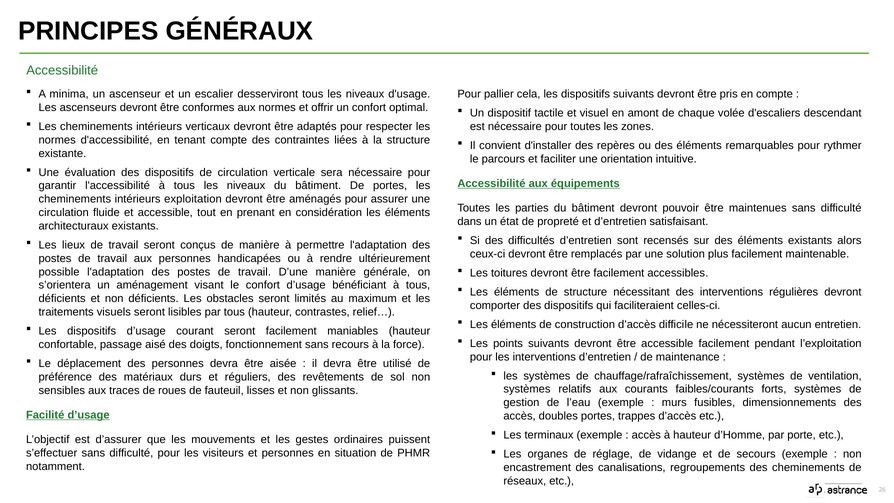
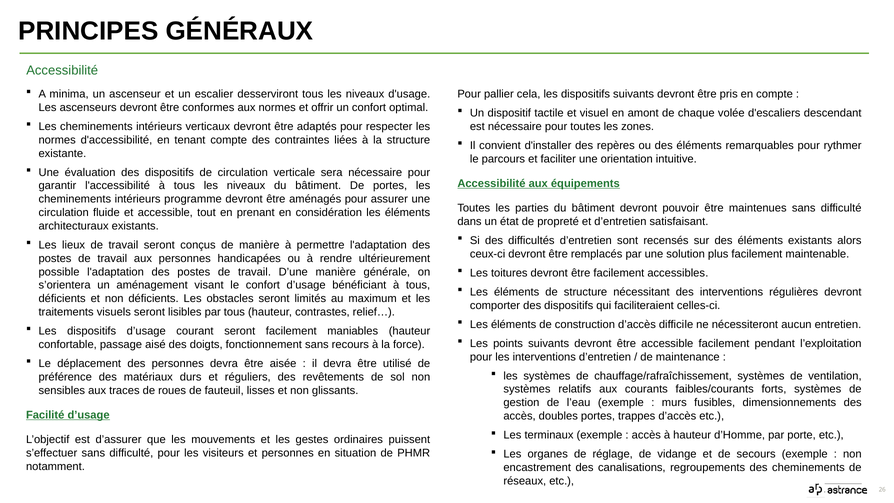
exploitation: exploitation -> programme
